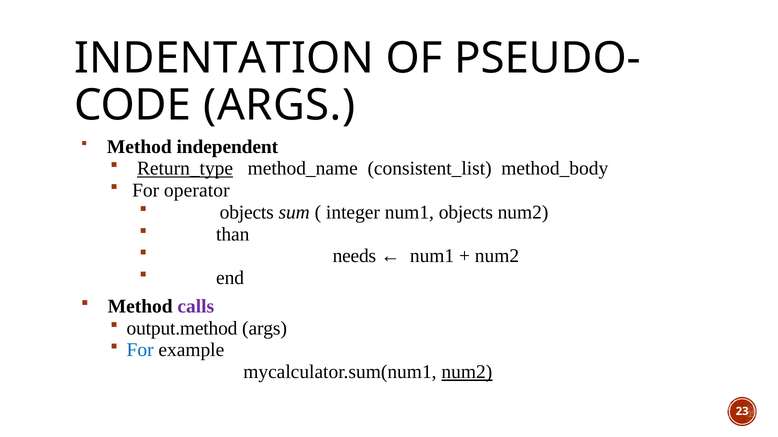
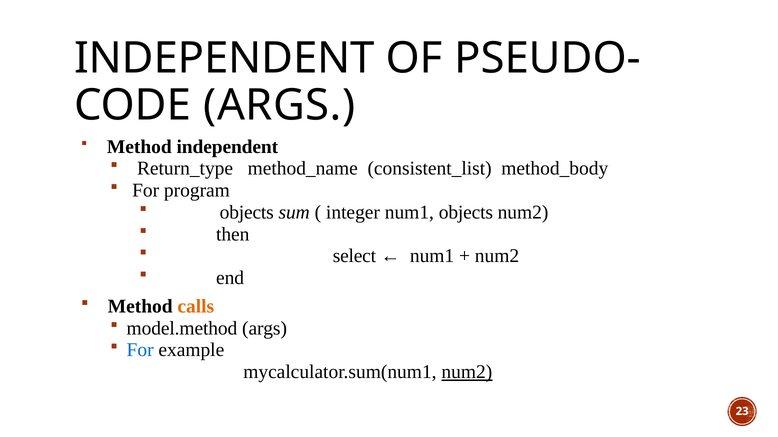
INDENTATION at (224, 58): INDENTATION -> INDEPENDENT
Return_type underline: present -> none
operator: operator -> program
than: than -> then
needs: needs -> select
calls colour: purple -> orange
output.method: output.method -> model.method
